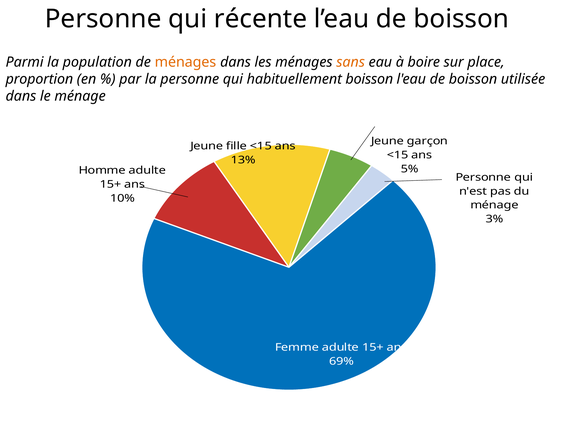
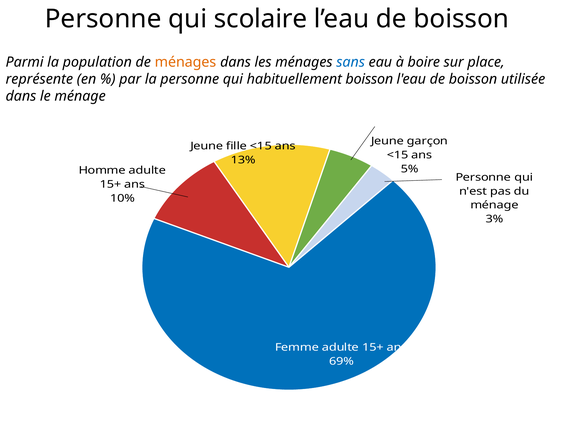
récente: récente -> scolaire
sans colour: orange -> blue
proportion: proportion -> représente
